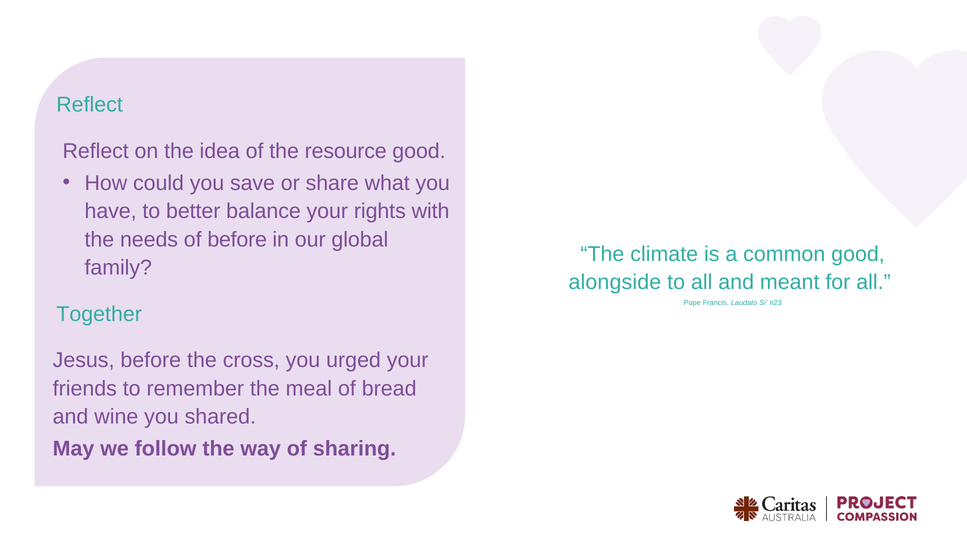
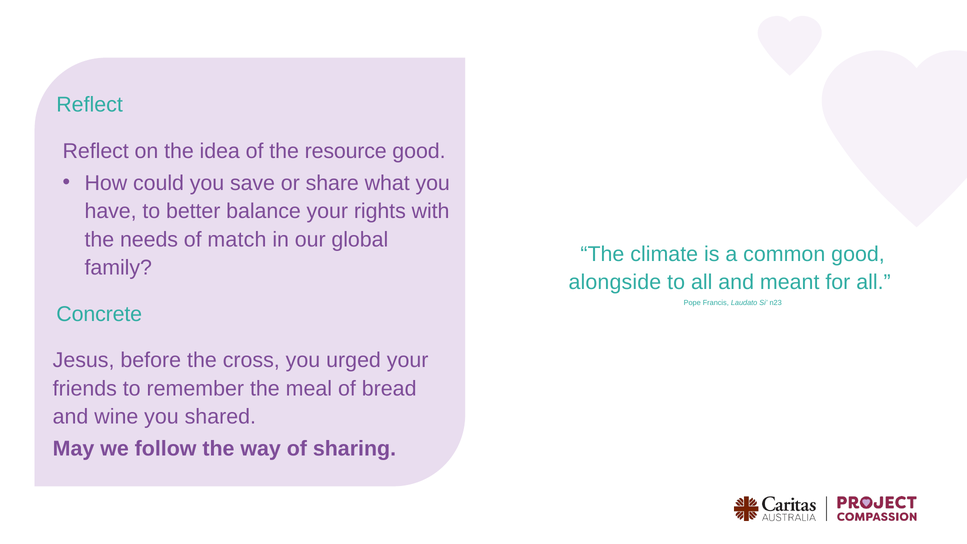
of before: before -> match
Together: Together -> Concrete
